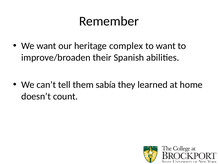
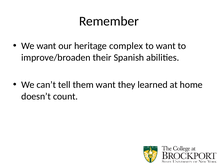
them sabía: sabía -> want
